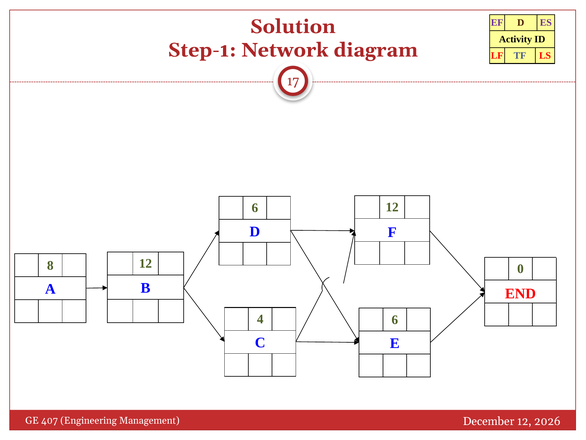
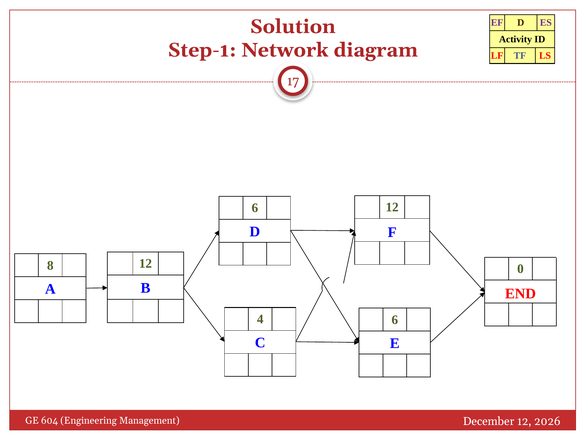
407: 407 -> 604
